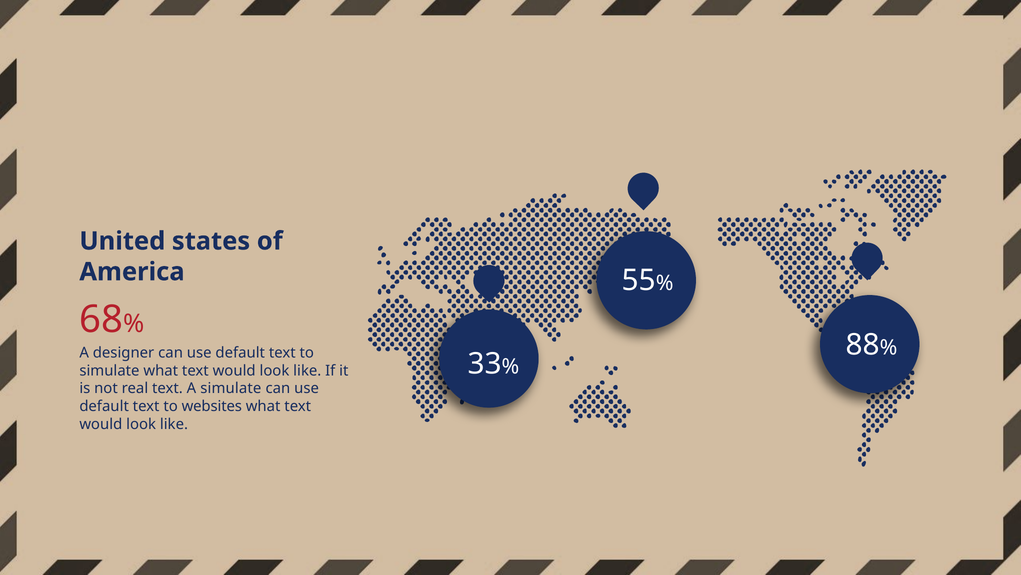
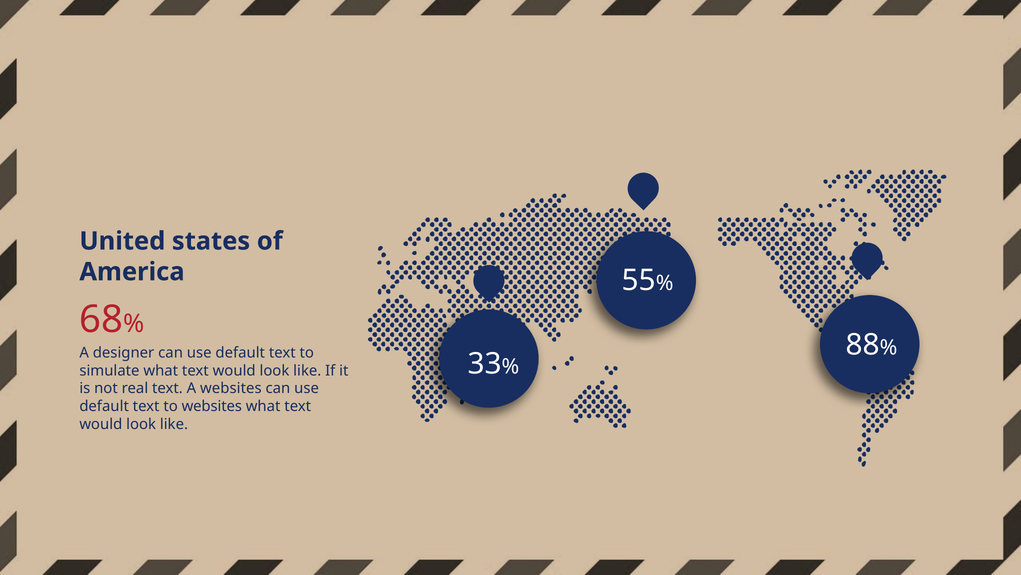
A simulate: simulate -> websites
